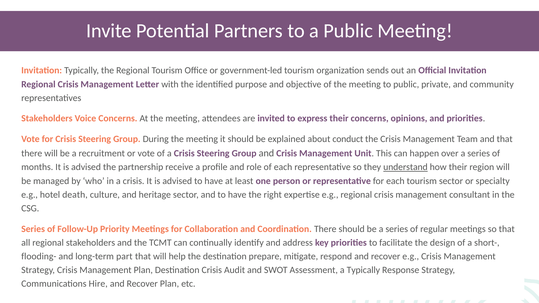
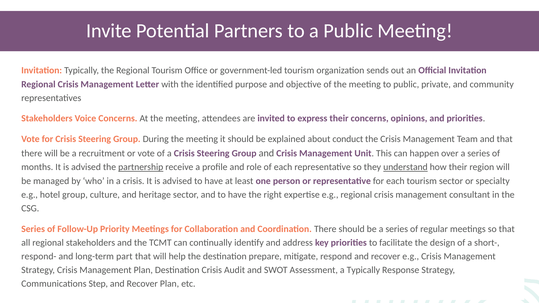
partnership underline: none -> present
hotel death: death -> group
flooding-: flooding- -> respond-
Hire: Hire -> Step
